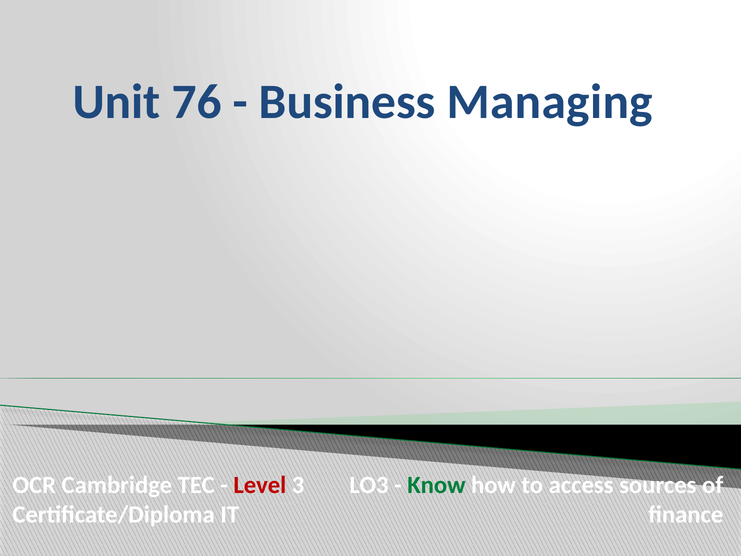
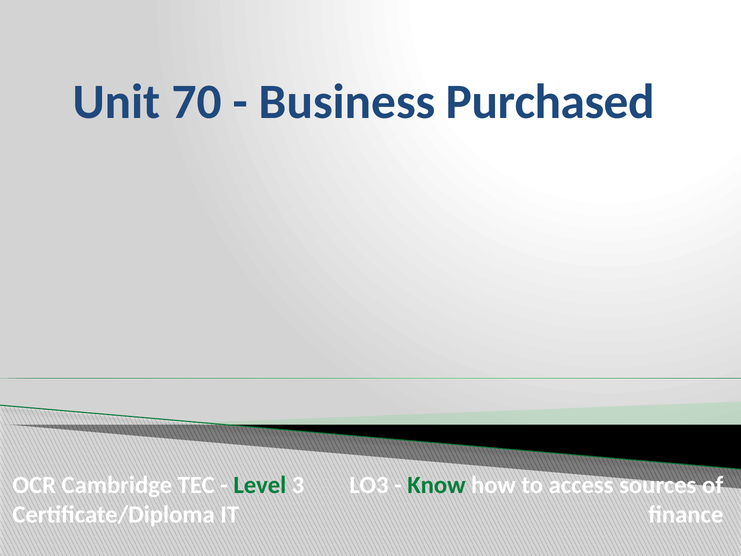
76: 76 -> 70
Managing: Managing -> Purchased
Level colour: red -> green
